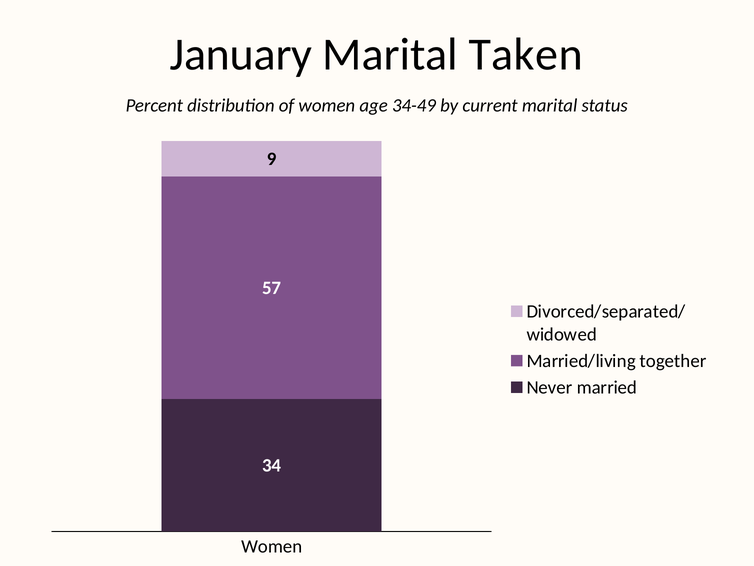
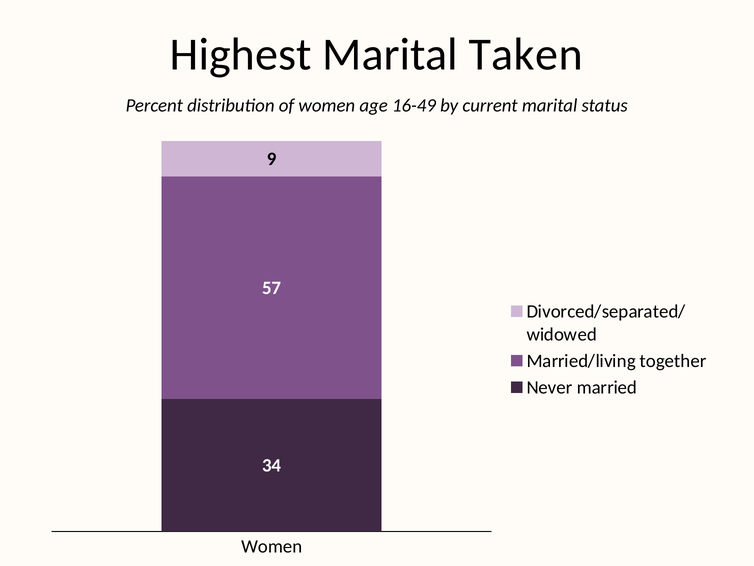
January: January -> Highest
34-49: 34-49 -> 16-49
